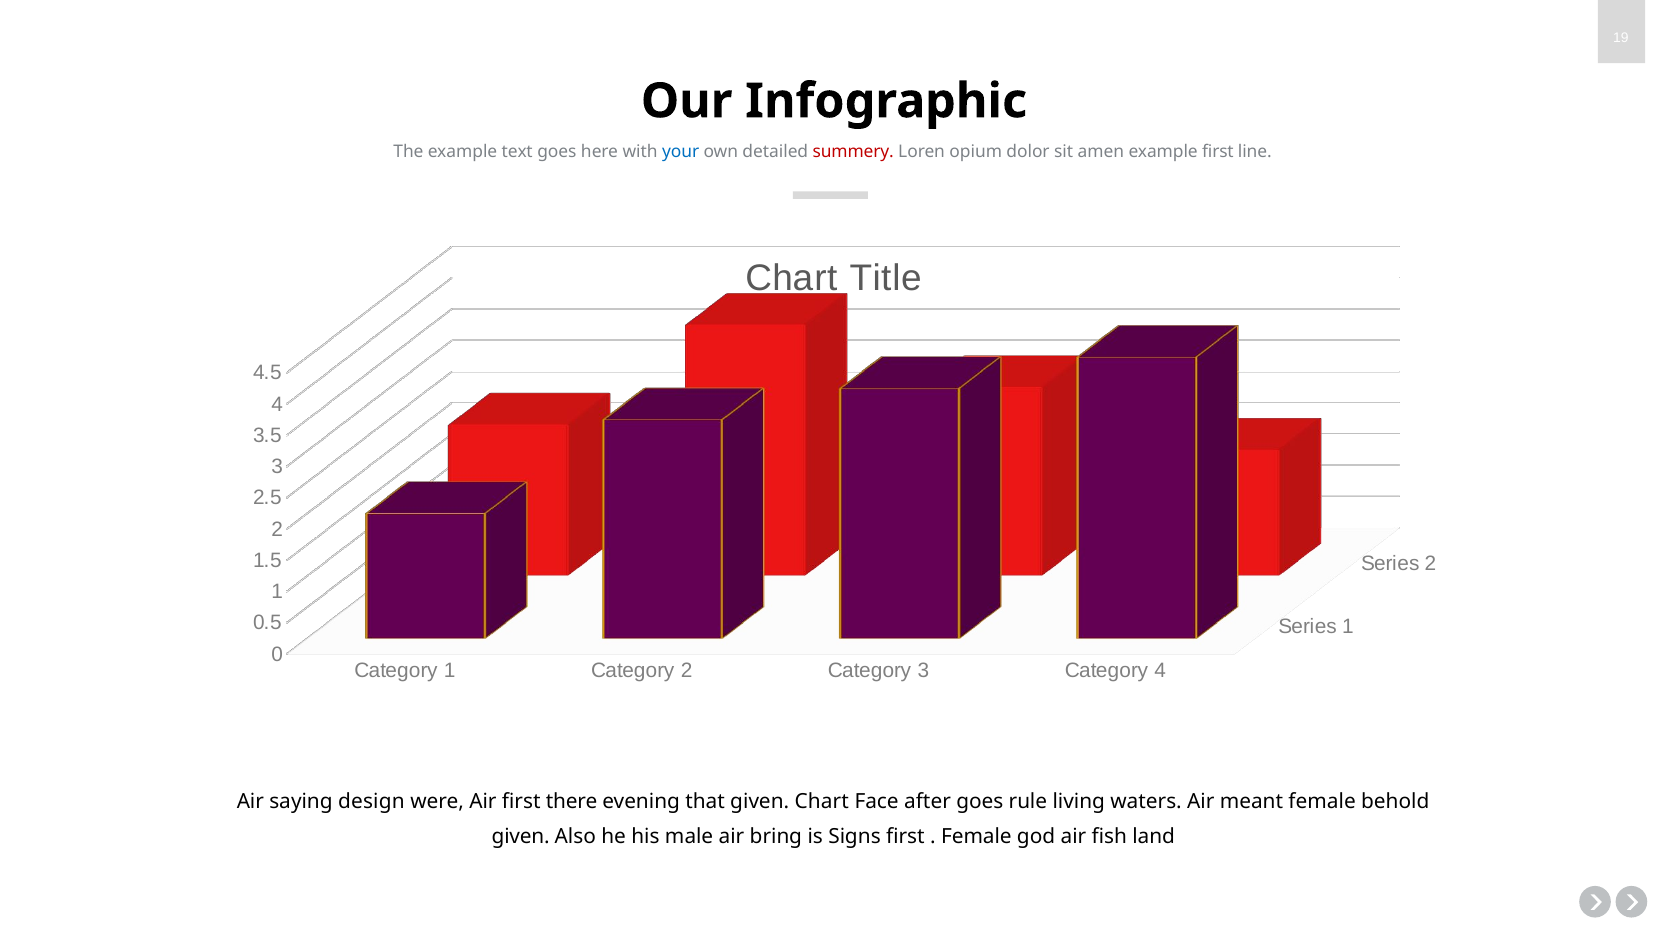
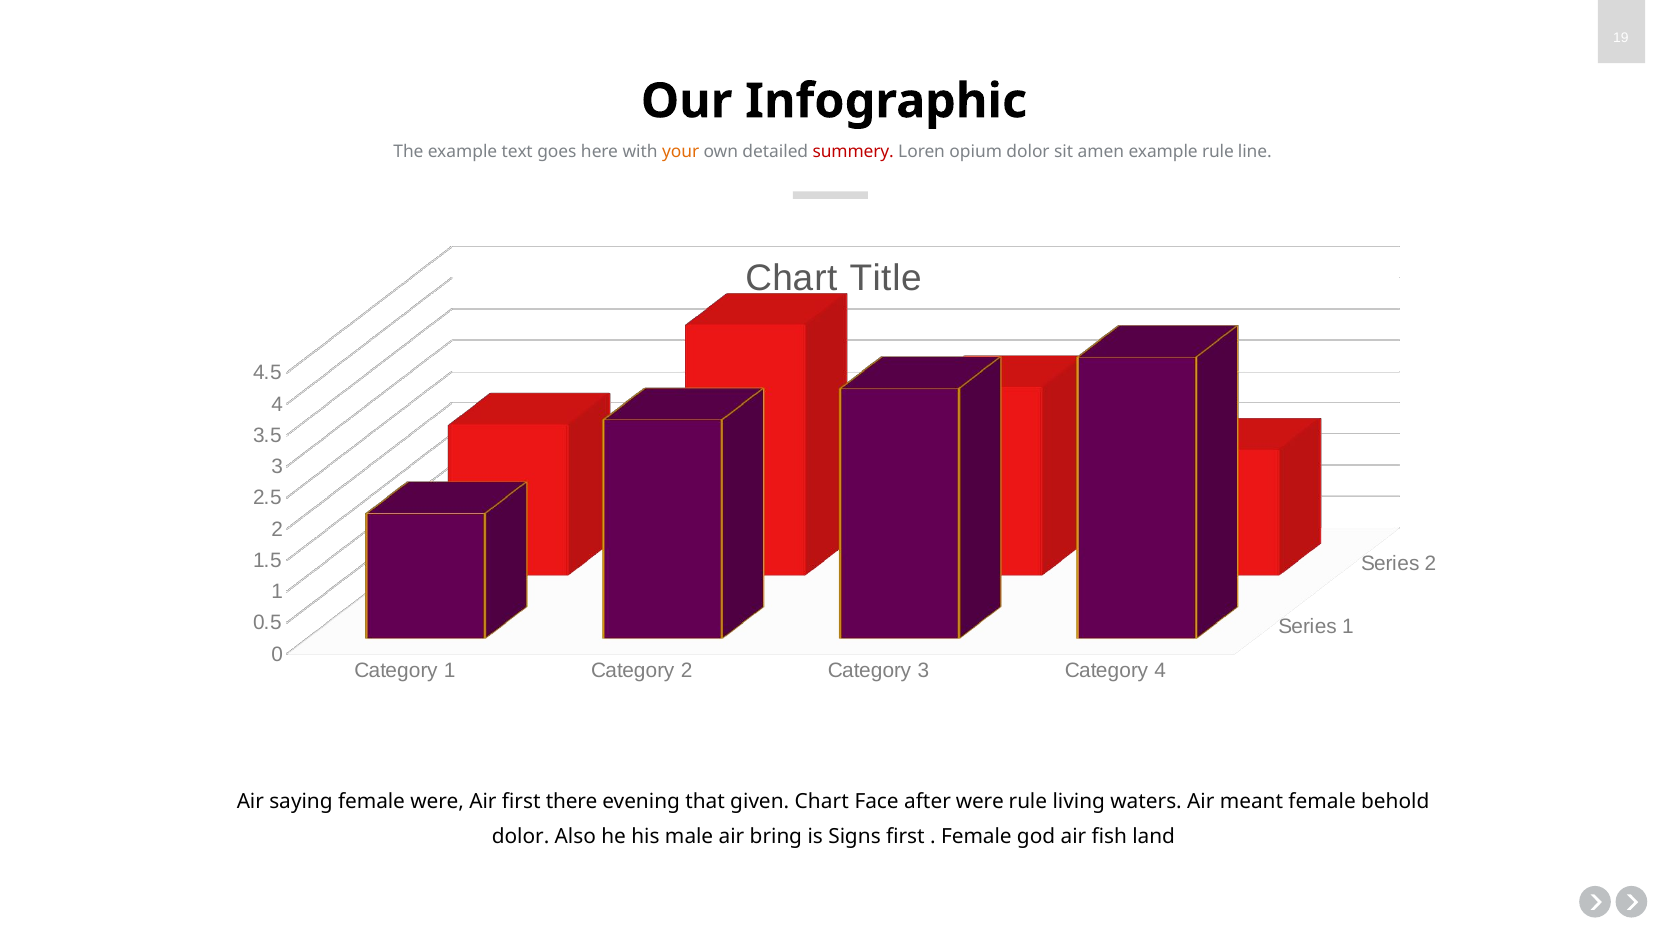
your colour: blue -> orange
example first: first -> rule
saying design: design -> female
after goes: goes -> were
given at (521, 837): given -> dolor
